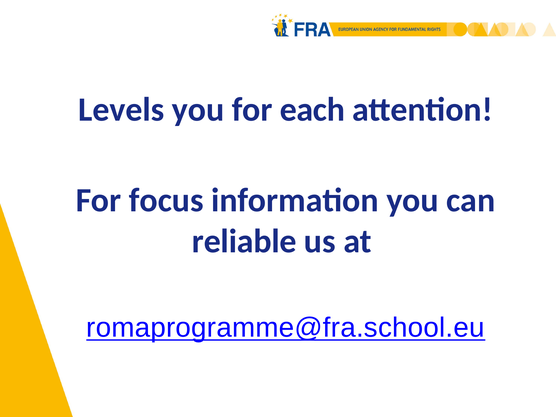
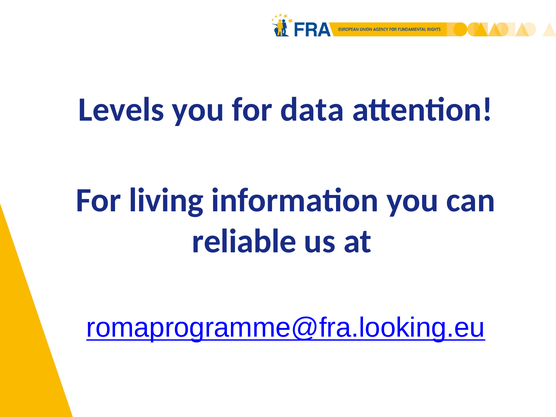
each: each -> data
focus: focus -> living
romaprogramme@fra.school.eu: romaprogramme@fra.school.eu -> romaprogramme@fra.looking.eu
